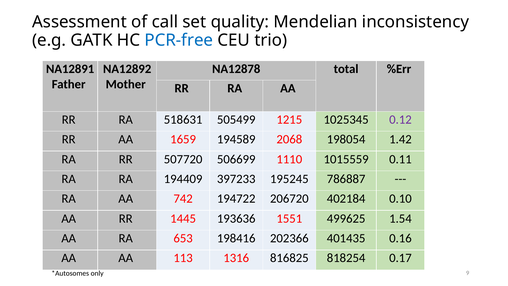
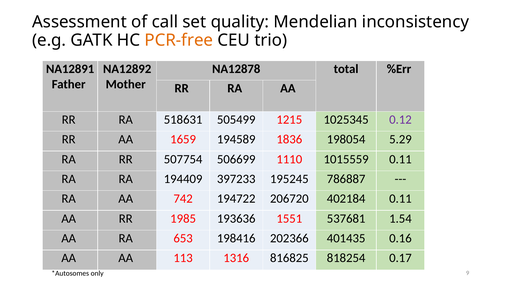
PCR-free colour: blue -> orange
2068: 2068 -> 1836
1.42: 1.42 -> 5.29
507720: 507720 -> 507754
402184 0.10: 0.10 -> 0.11
1445: 1445 -> 1985
499625: 499625 -> 537681
